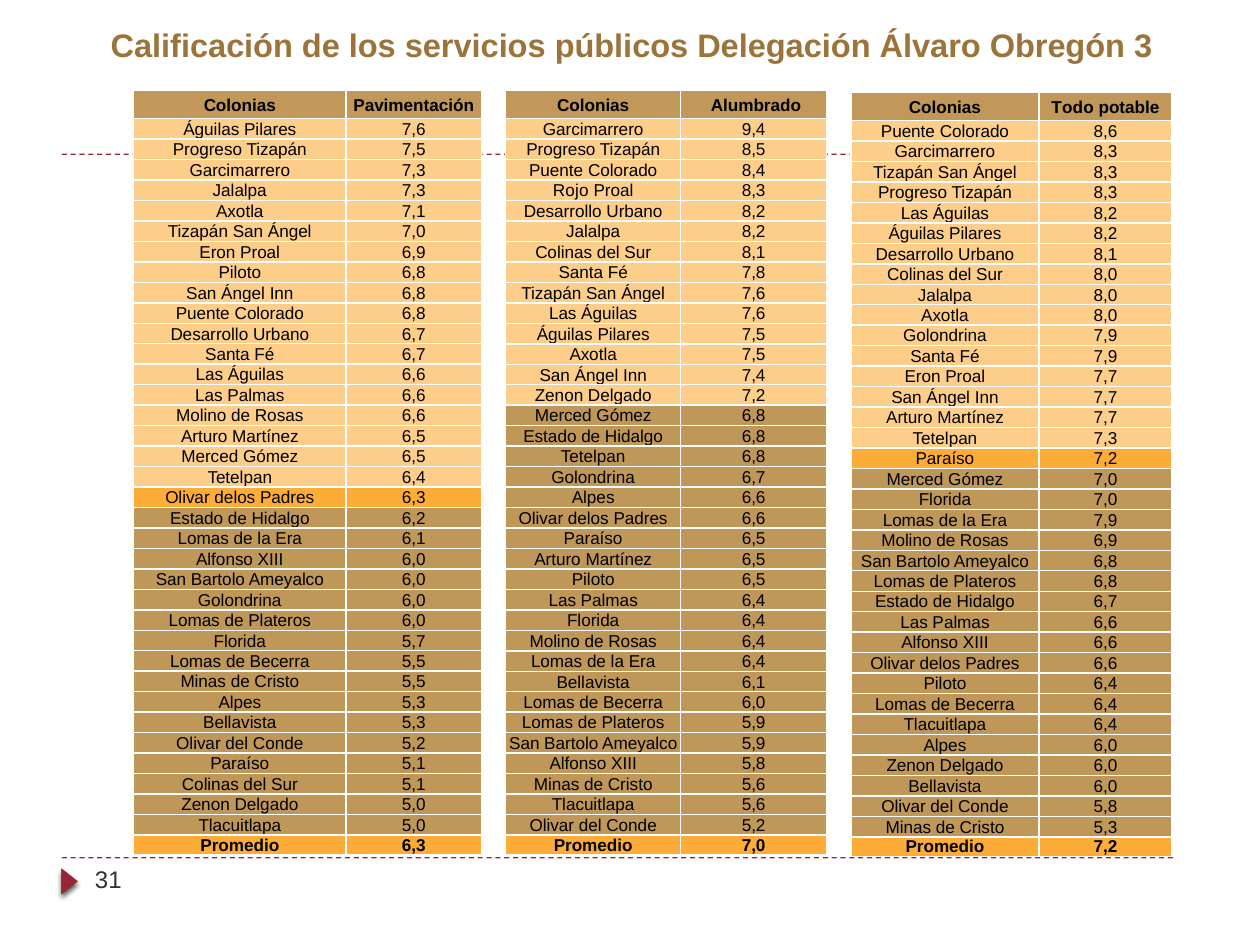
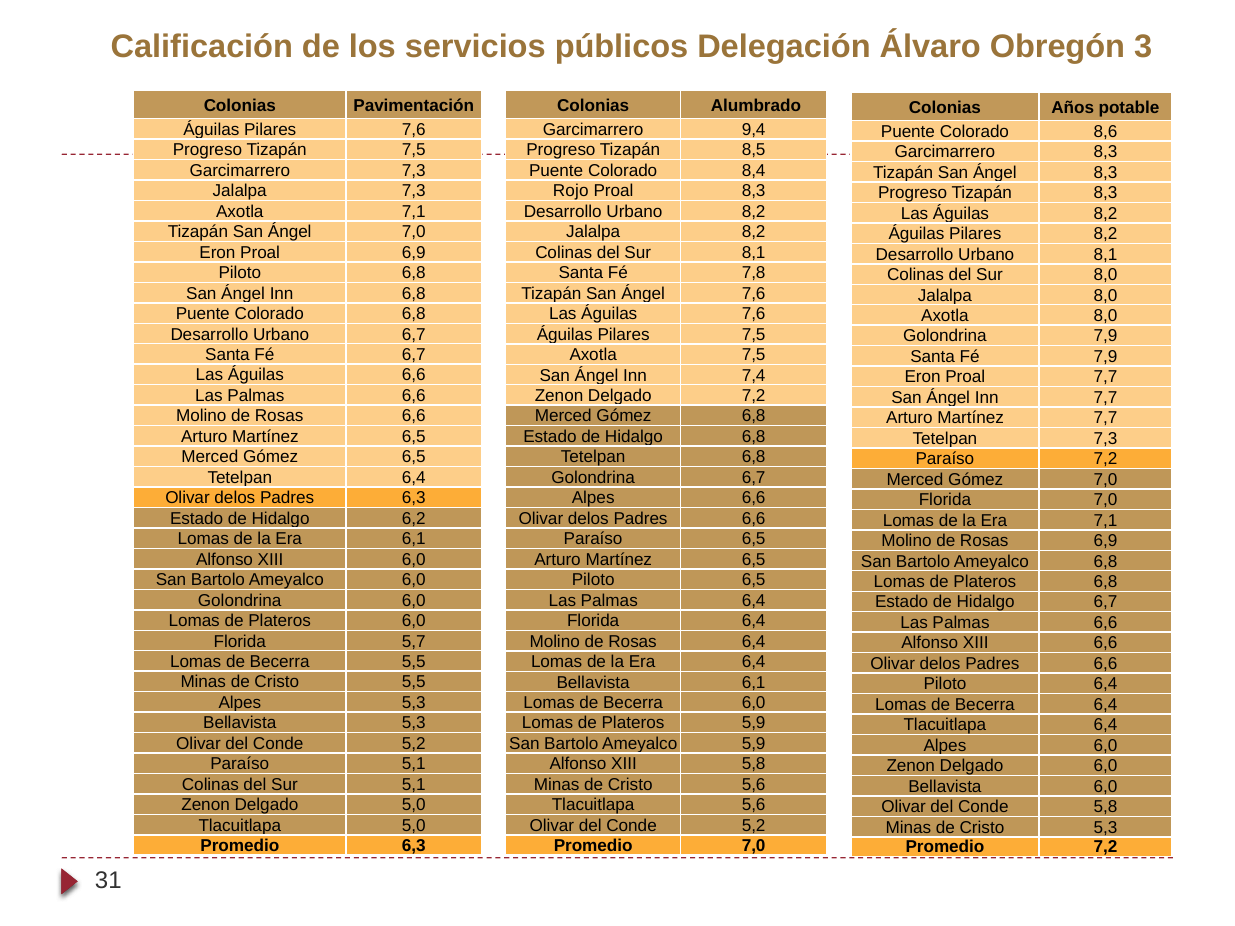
Todo: Todo -> Años
Era 7,9: 7,9 -> 7,1
